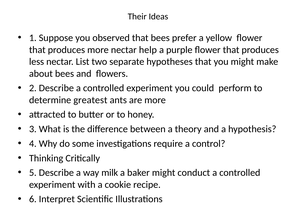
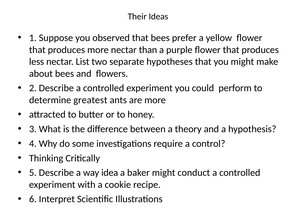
help: help -> than
milk: milk -> idea
